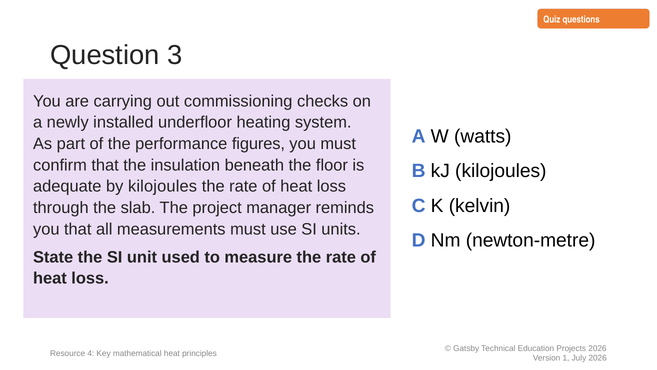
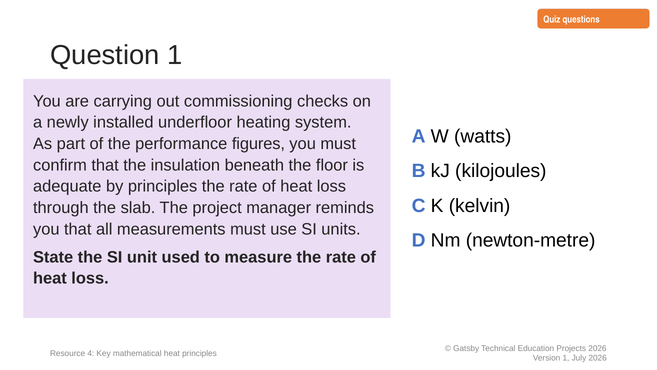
Question 3: 3 -> 1
by kilojoules: kilojoules -> principles
